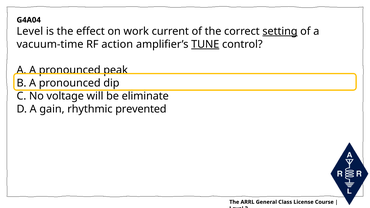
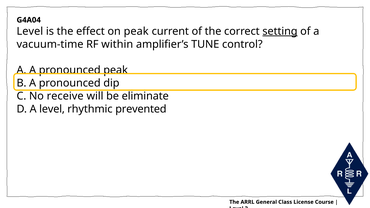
on work: work -> peak
action: action -> within
TUNE underline: present -> none
voltage: voltage -> receive
A gain: gain -> level
